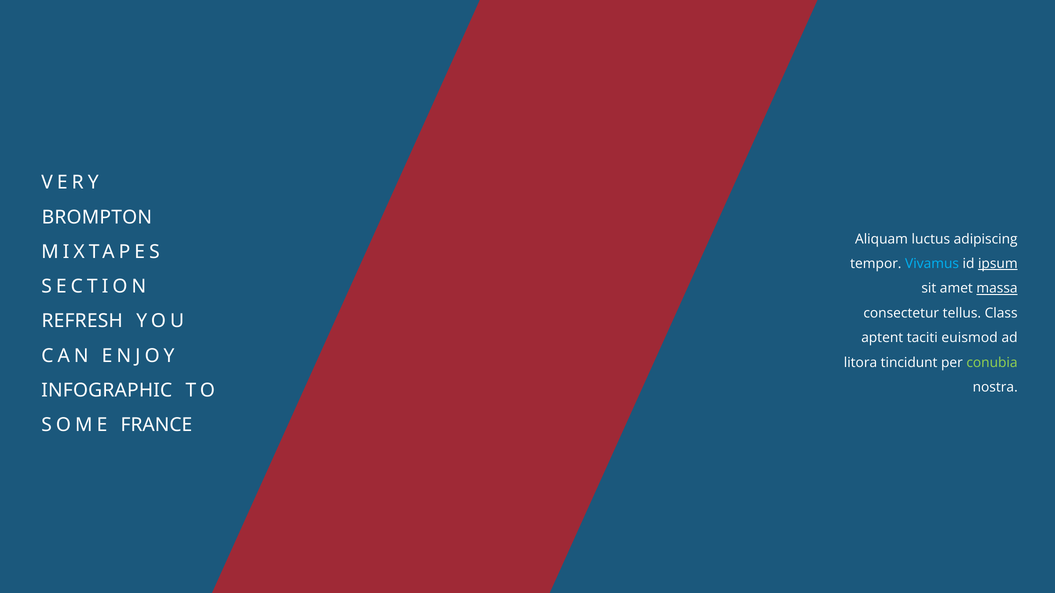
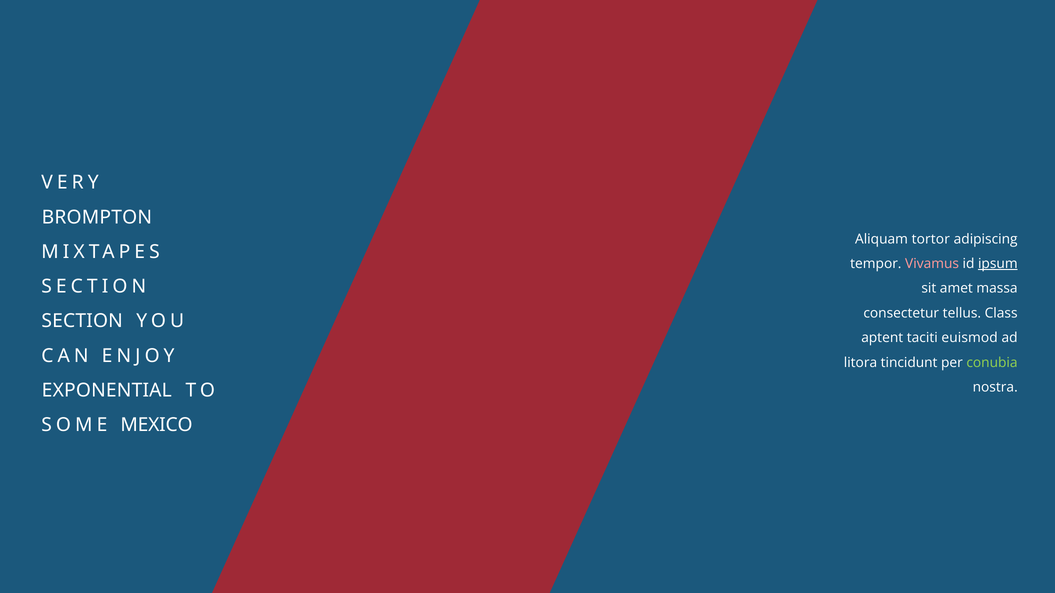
luctus: luctus -> tortor
Vivamus colour: light blue -> pink
massa underline: present -> none
REFRESH at (82, 321): REFRESH -> SECTION
INFOGRAPHIC: INFOGRAPHIC -> EXPONENTIAL
FRANCE: FRANCE -> MEXICO
